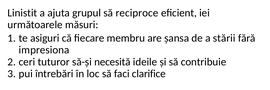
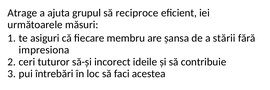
Linistit: Linistit -> Atrage
necesită: necesită -> incorect
clarifice: clarifice -> acestea
